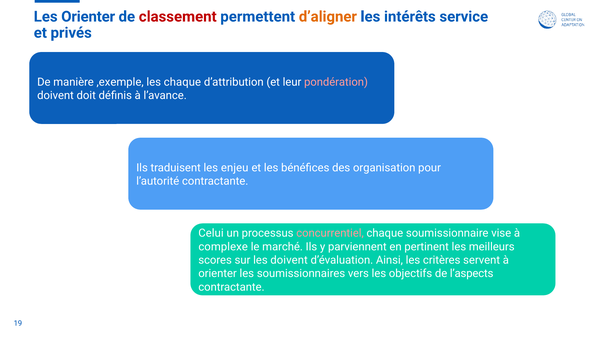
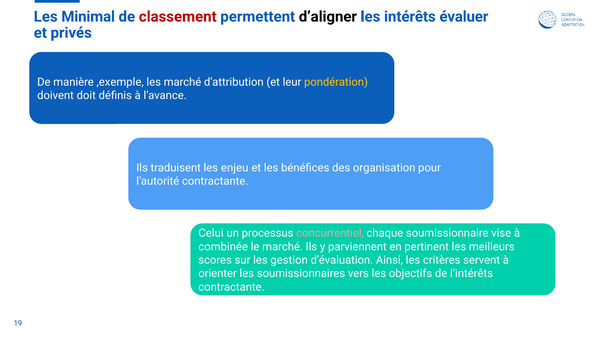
Les Orienter: Orienter -> Minimal
d’aligner colour: orange -> black
service: service -> évaluer
les chaque: chaque -> marché
pondération colour: pink -> yellow
complexe: complexe -> combinée
les doivent: doivent -> gestion
l’aspects: l’aspects -> l’intérêts
